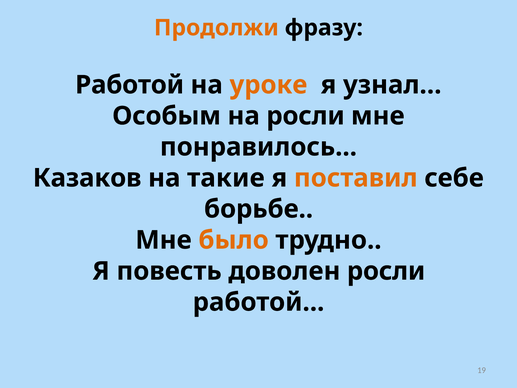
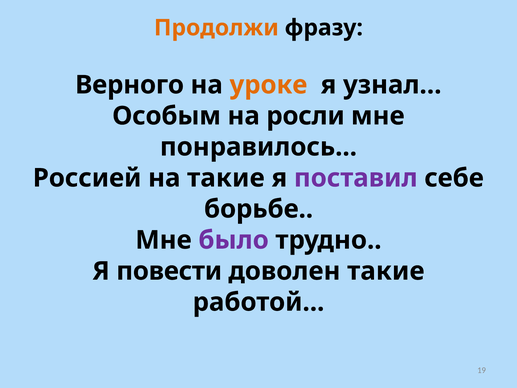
Работой at (130, 85): Работой -> Верного
Казаков: Казаков -> Россией
поставил colour: orange -> purple
было colour: orange -> purple
повесть: повесть -> повести
доволен росли: росли -> такие
